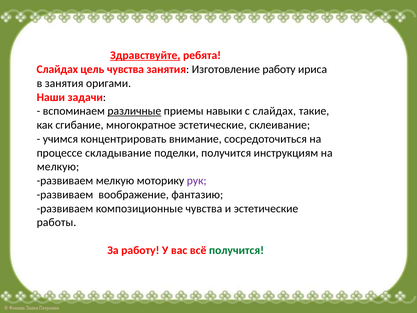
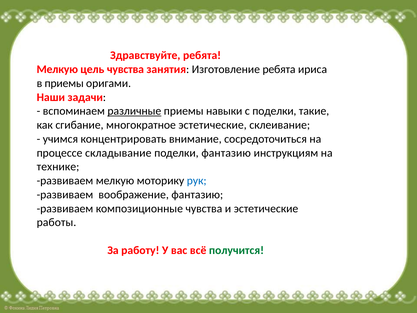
Здравствуйте underline: present -> none
Слайдах at (57, 69): Слайдах -> Мелкую
Изготовление работу: работу -> ребята
в занятия: занятия -> приемы
с слайдах: слайдах -> поделки
поделки получится: получится -> фантазию
мелкую at (58, 167): мелкую -> технике
рук colour: purple -> blue
